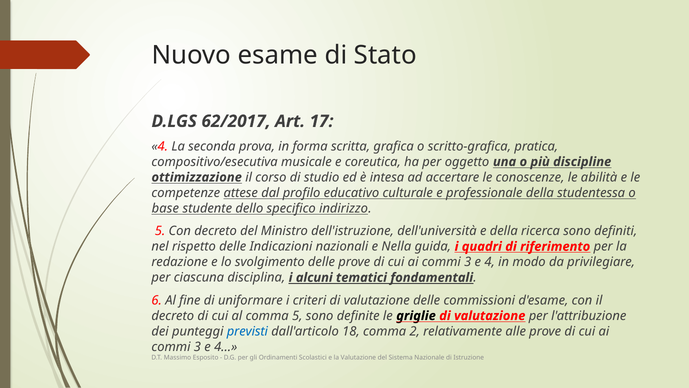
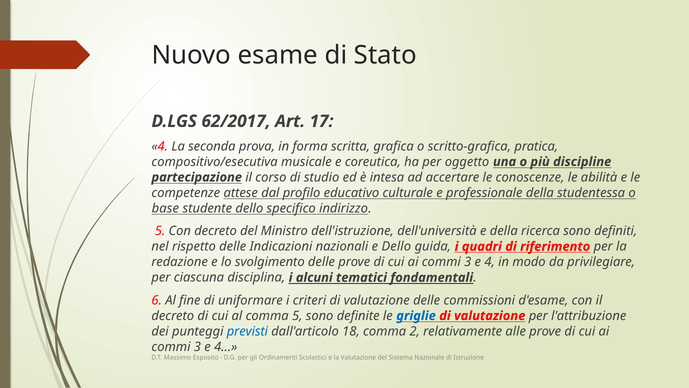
ottimizzazione: ottimizzazione -> partecipazione
e Nella: Nella -> Dello
griglie colour: black -> blue
